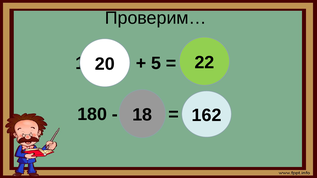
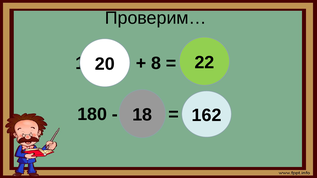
5: 5 -> 8
